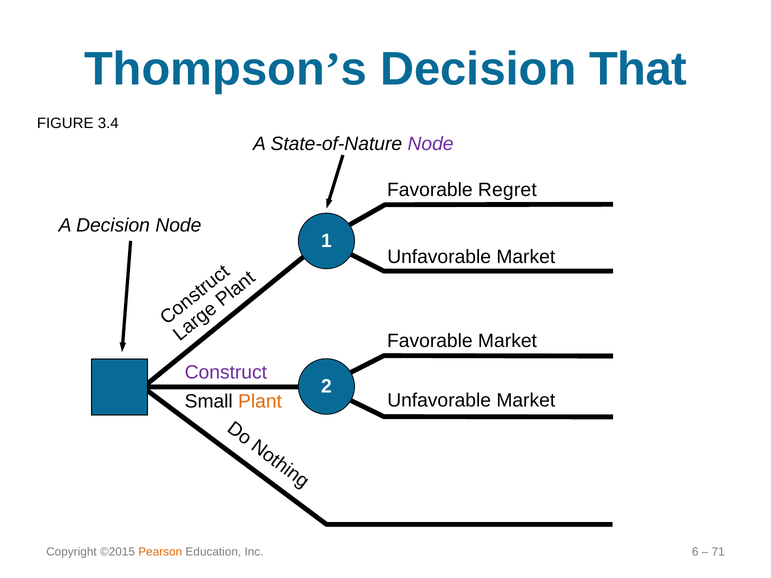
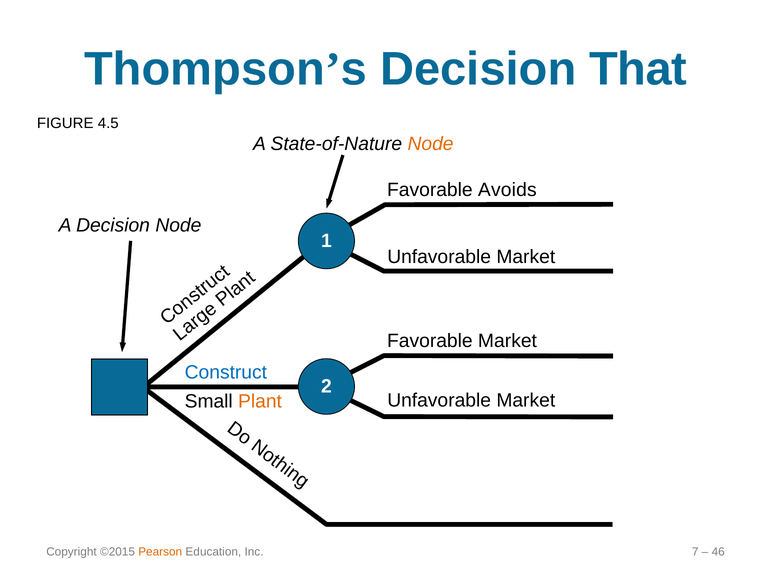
3.4: 3.4 -> 4.5
Node at (431, 144) colour: purple -> orange
Regret: Regret -> Avoids
Construct colour: purple -> blue
6: 6 -> 7
71: 71 -> 46
